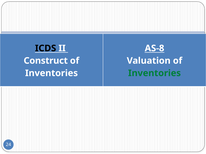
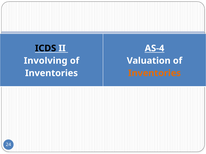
AS-8: AS-8 -> AS-4
Construct: Construct -> Involving
Inventories at (154, 73) colour: green -> orange
